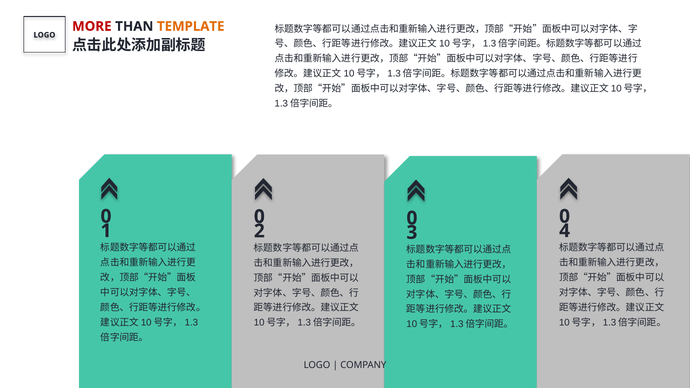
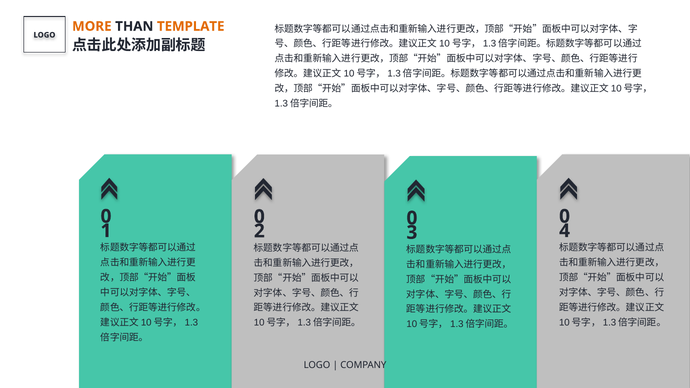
MORE colour: red -> orange
